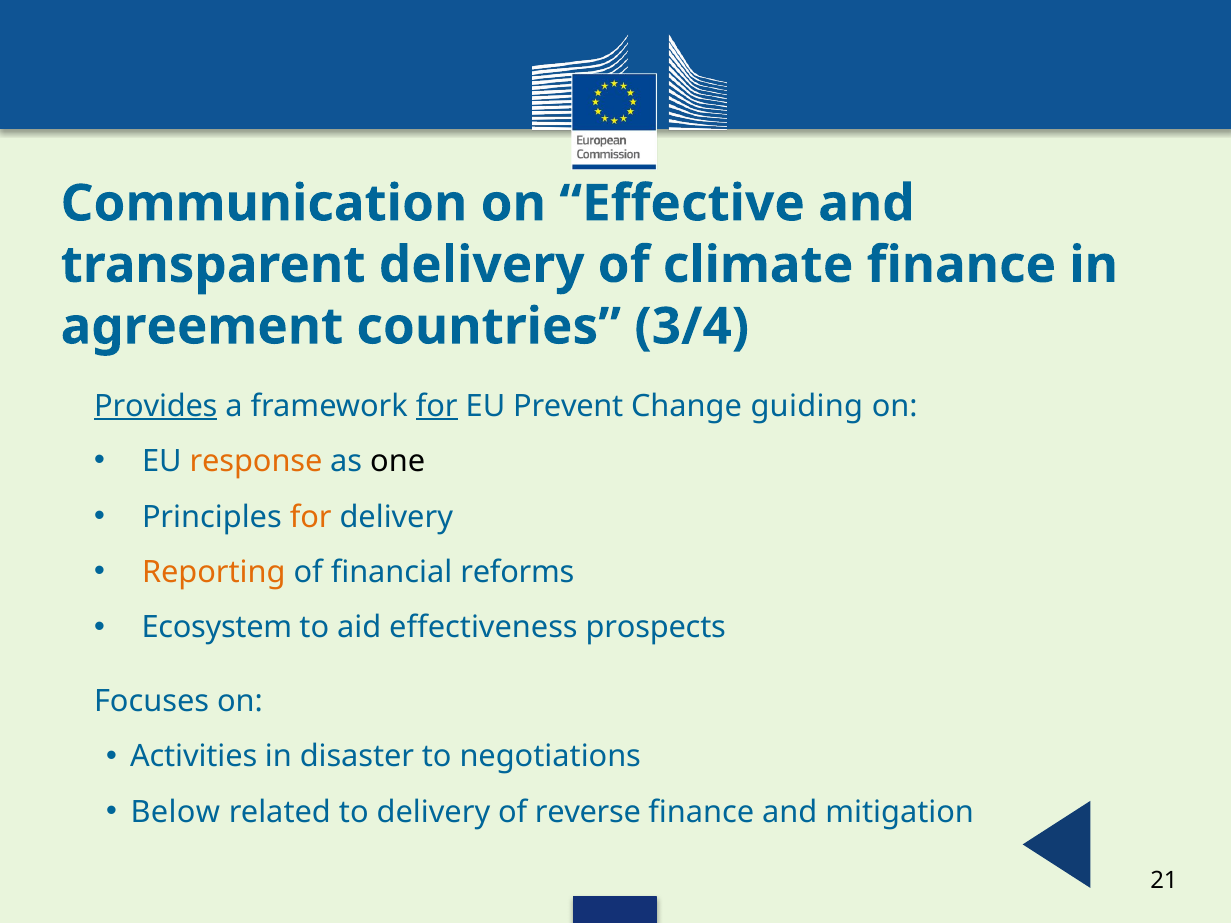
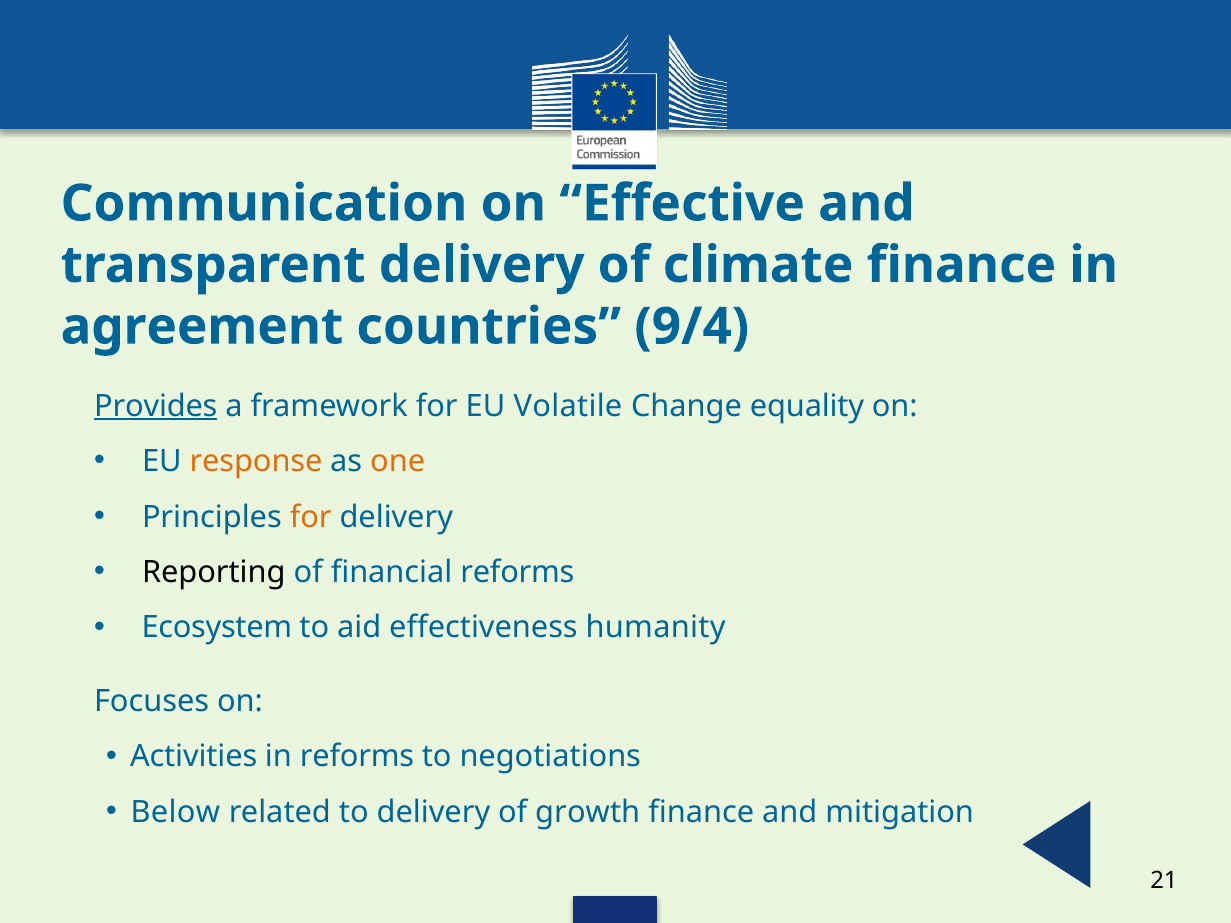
3/4: 3/4 -> 9/4
for at (437, 406) underline: present -> none
Prevent: Prevent -> Volatile
guiding: guiding -> equality
one colour: black -> orange
Reporting colour: orange -> black
prospects: prospects -> humanity
in disaster: disaster -> reforms
reverse: reverse -> growth
